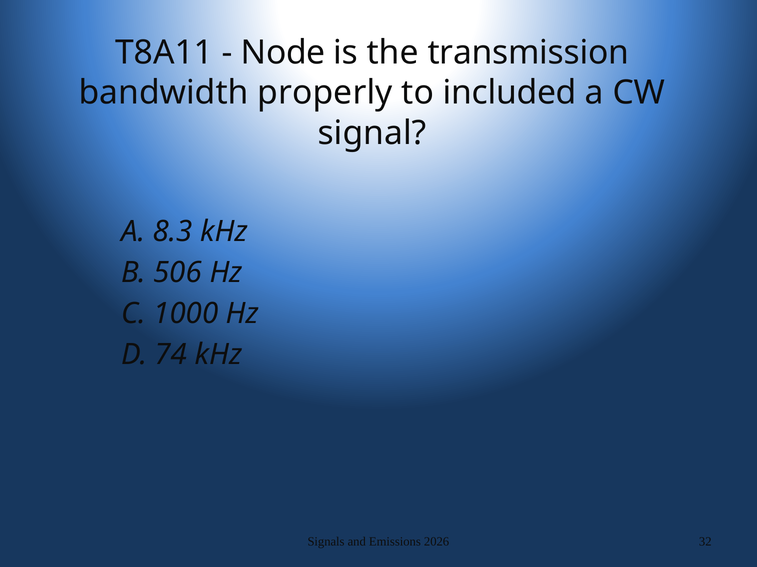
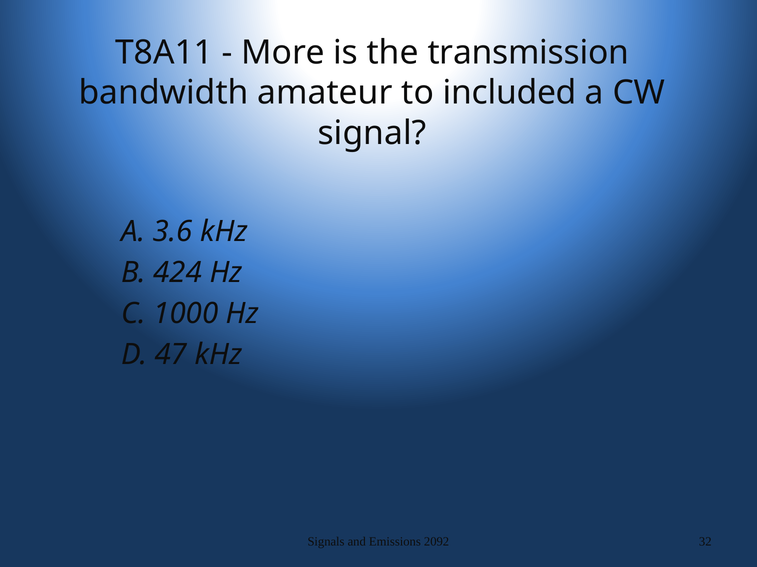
Node: Node -> More
properly: properly -> amateur
8.3: 8.3 -> 3.6
506: 506 -> 424
74: 74 -> 47
2026: 2026 -> 2092
